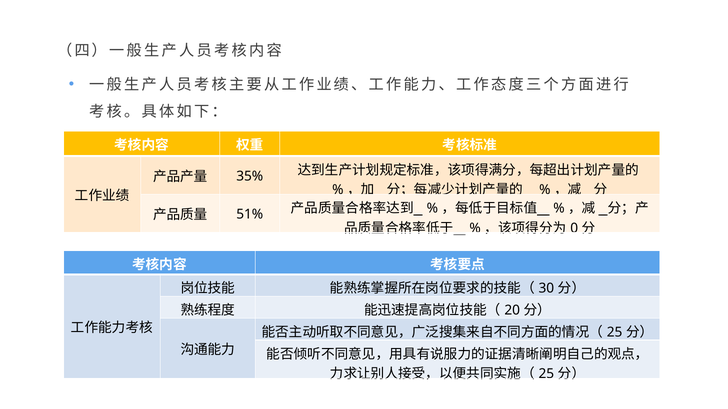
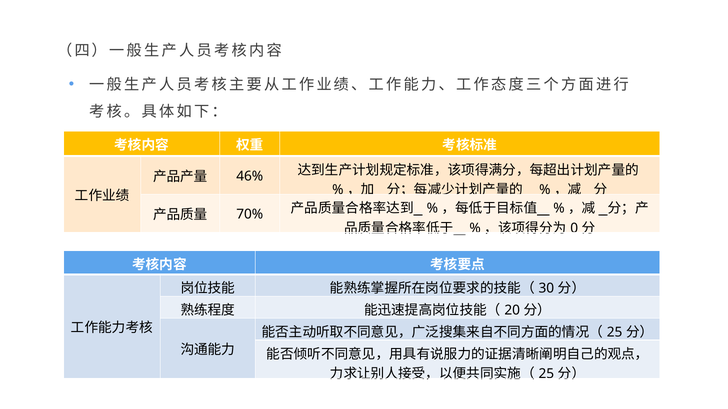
35%: 35% -> 46%
51%: 51% -> 70%
